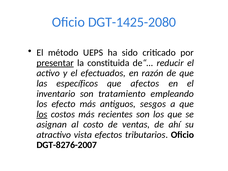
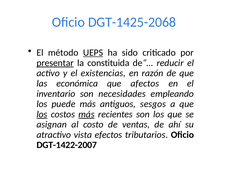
DGT-1425-2080: DGT-1425-2080 -> DGT-1425-2068
UEPS underline: none -> present
efectuados: efectuados -> existencias
específicos: específicos -> económica
tratamiento: tratamiento -> necesidades
efecto: efecto -> puede
más at (86, 114) underline: none -> present
DGT-8276-2007: DGT-8276-2007 -> DGT-1422-2007
